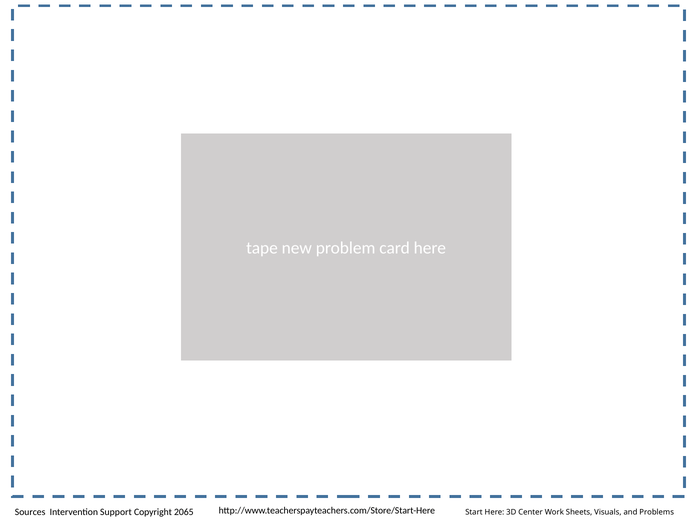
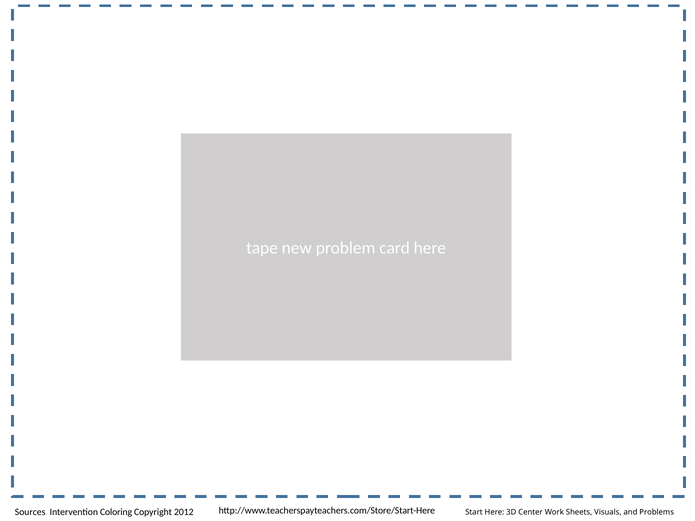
Support: Support -> Coloring
2065: 2065 -> 2012
